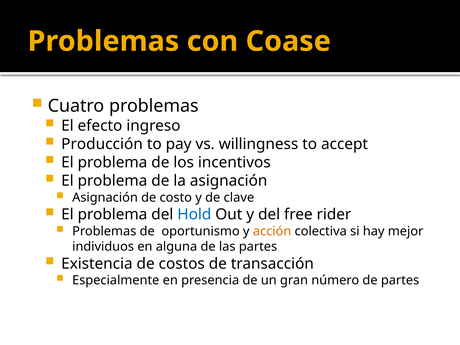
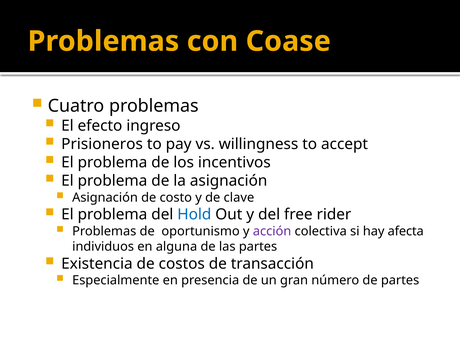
Producción: Producción -> Prisioneros
acción colour: orange -> purple
mejor: mejor -> afecta
